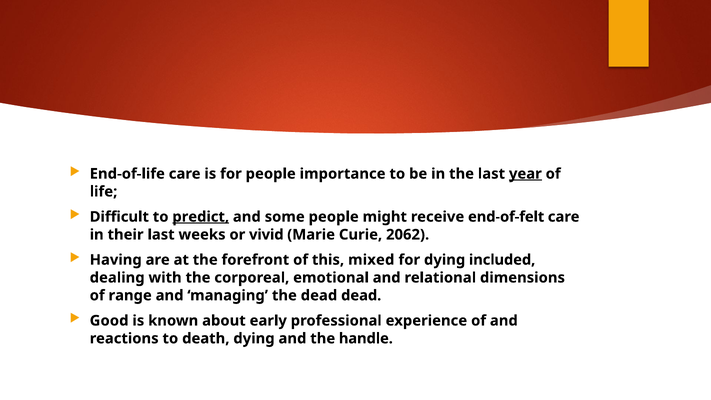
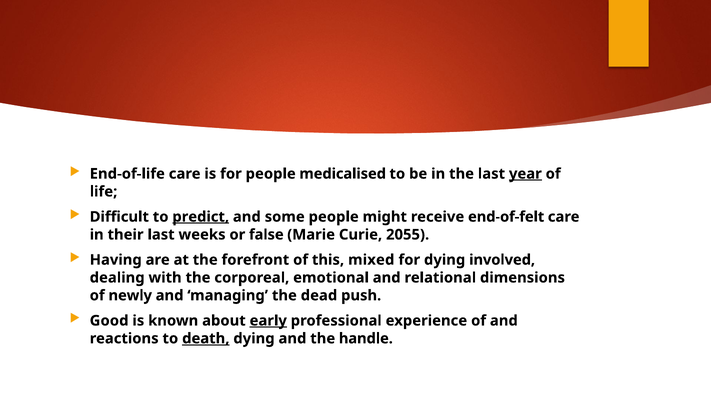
importance: importance -> medicalised
vivid: vivid -> false
2062: 2062 -> 2055
included: included -> involved
range: range -> newly
dead dead: dead -> push
early underline: none -> present
death underline: none -> present
